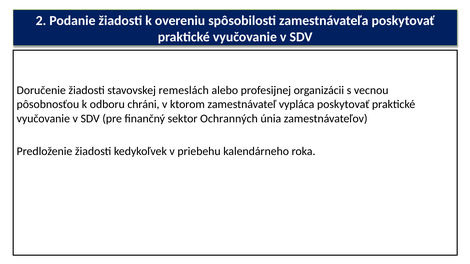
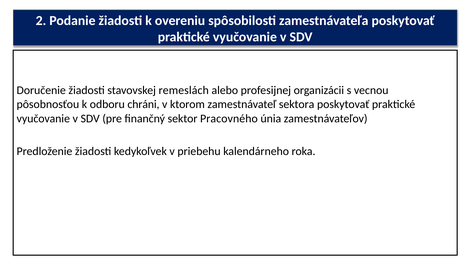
vypláca: vypláca -> sektora
Ochranných: Ochranných -> Pracovného
